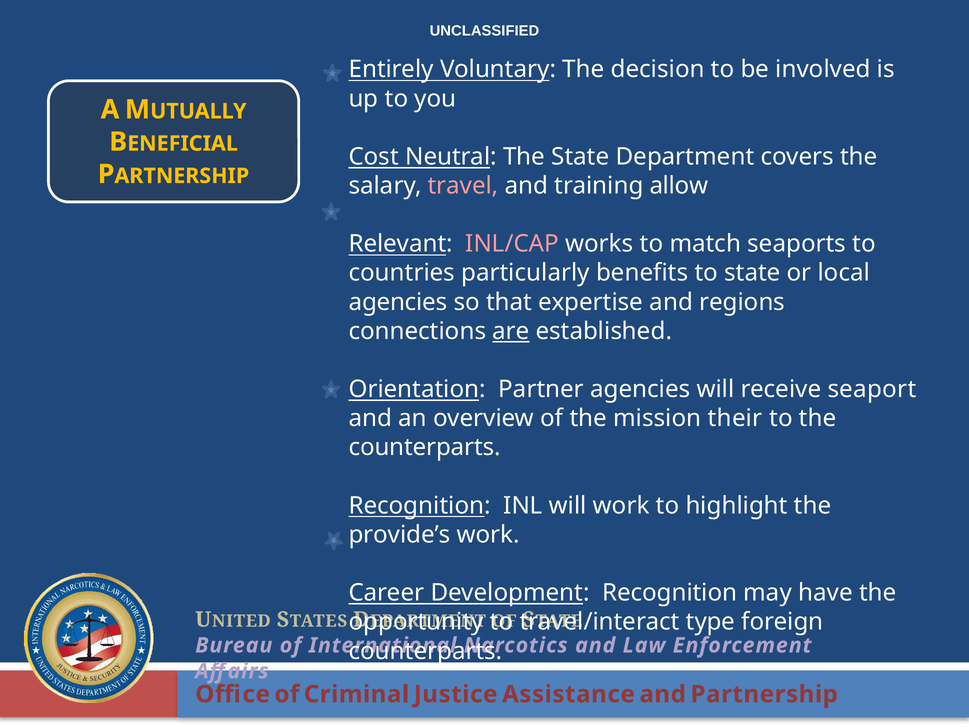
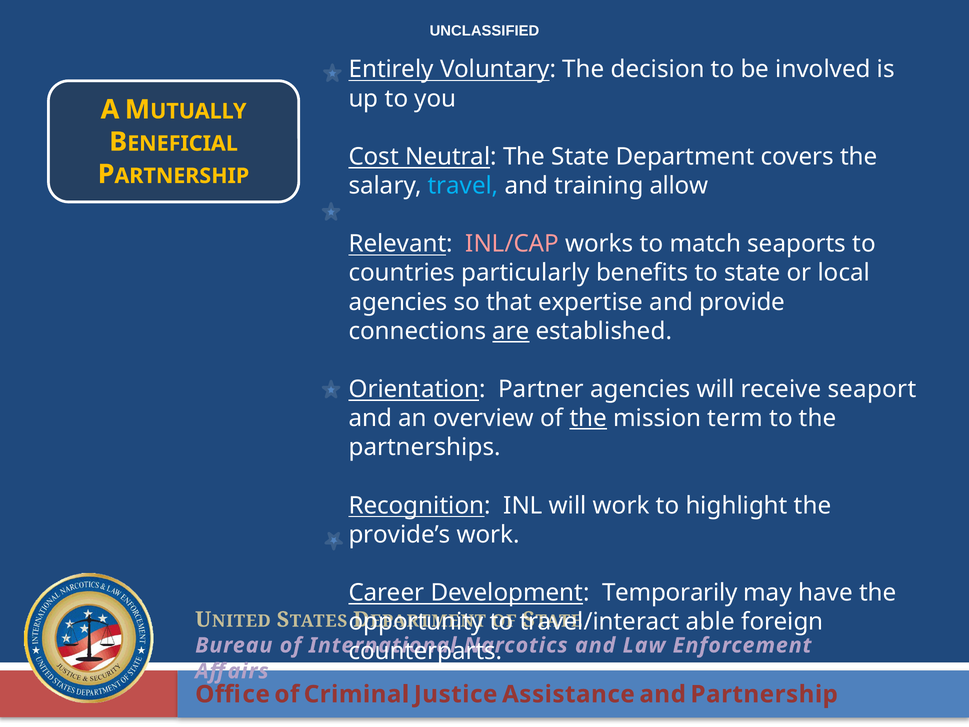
travel colour: pink -> light blue
regions: regions -> provide
the at (588, 418) underline: none -> present
their: their -> term
counterparts at (425, 447): counterparts -> partnerships
Development Recognition: Recognition -> Temporarily
type: type -> able
